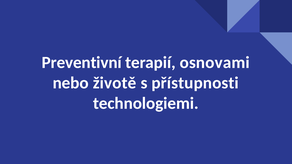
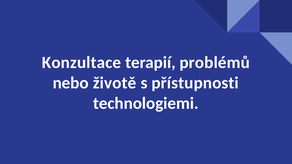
Preventivní: Preventivní -> Konzultace
osnovami: osnovami -> problémů
